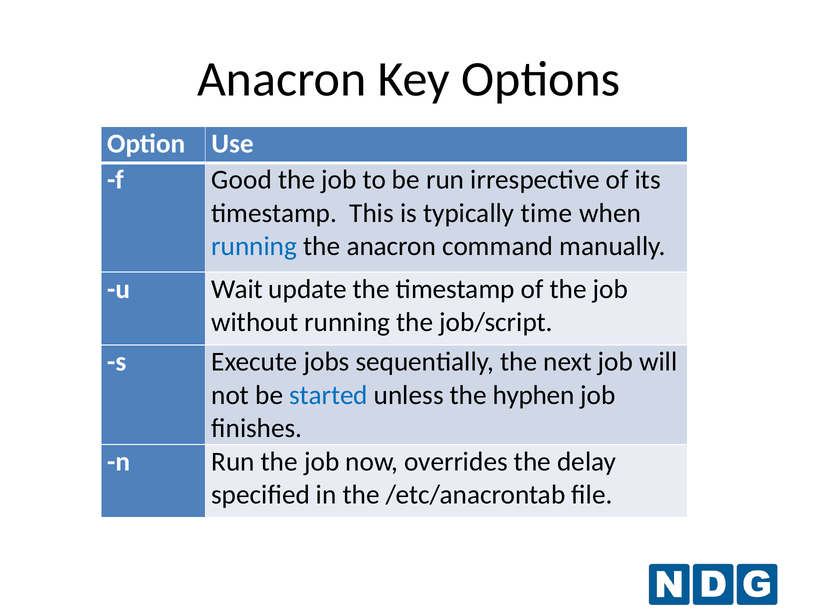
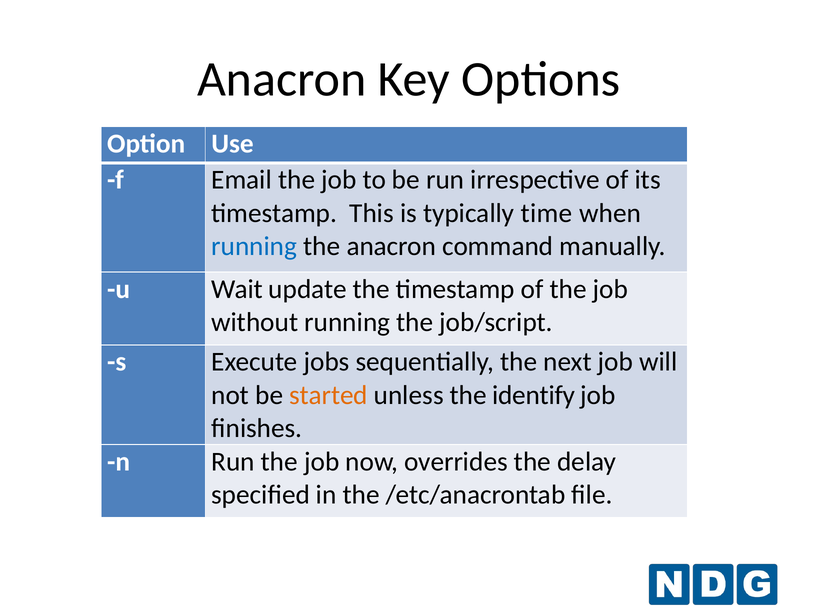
Good: Good -> Email
started colour: blue -> orange
hyphen: hyphen -> identify
